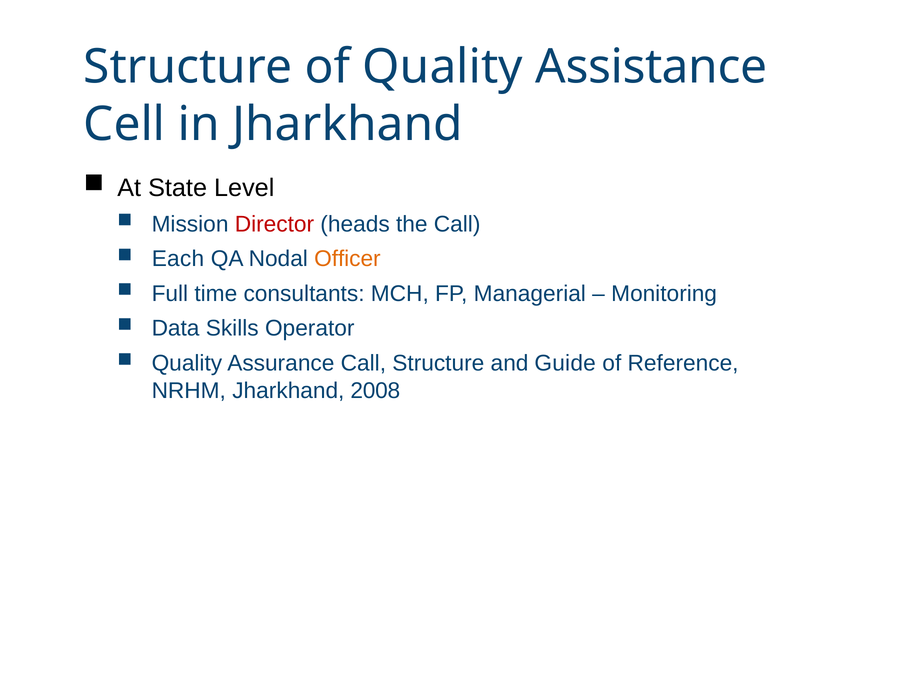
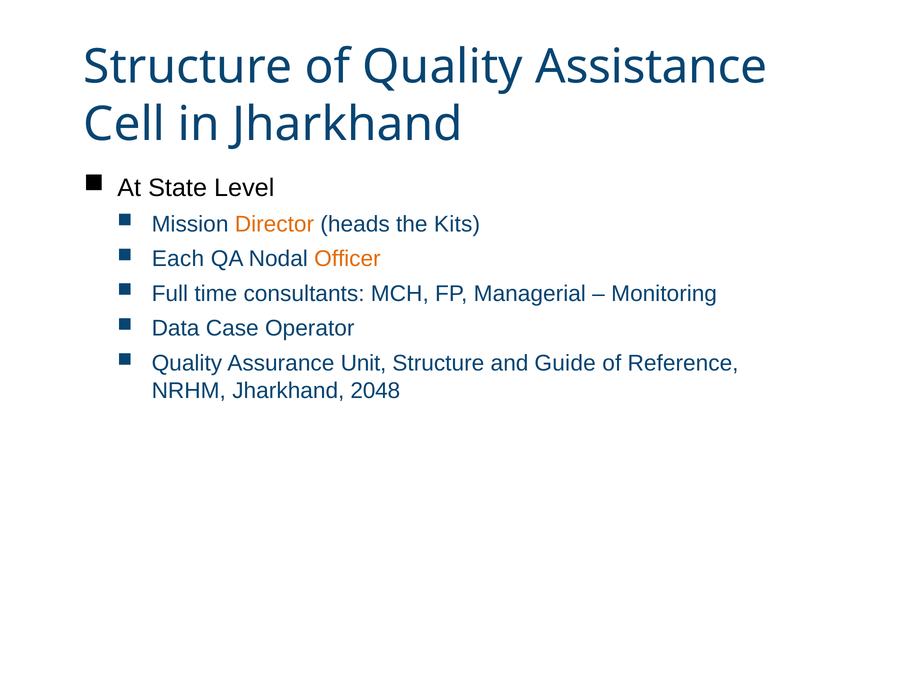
Director colour: red -> orange
the Call: Call -> Kits
Skills: Skills -> Case
Assurance Call: Call -> Unit
2008: 2008 -> 2048
